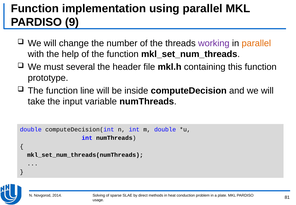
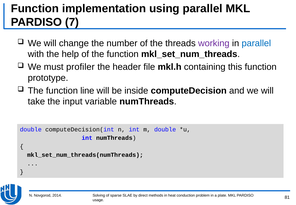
9: 9 -> 7
parallel at (256, 43) colour: orange -> blue
several: several -> profiler
